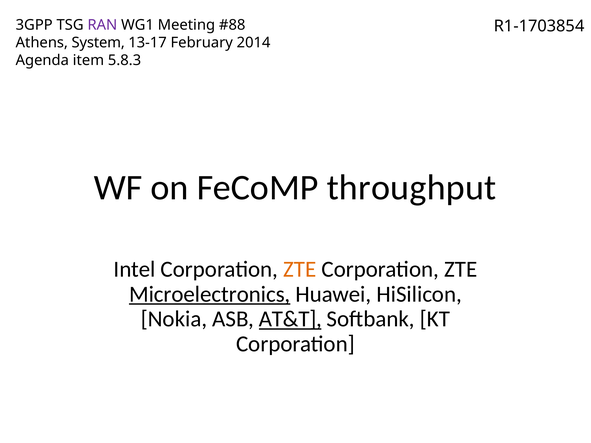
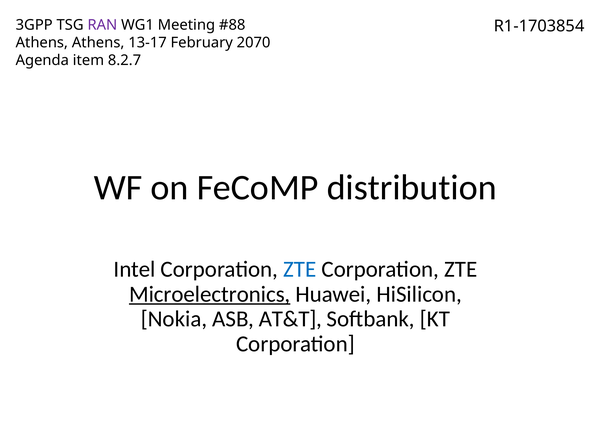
Athens System: System -> Athens
2014: 2014 -> 2070
5.8.3: 5.8.3 -> 8.2.7
throughput: throughput -> distribution
ZTE at (300, 270) colour: orange -> blue
AT&T underline: present -> none
